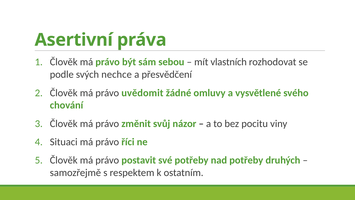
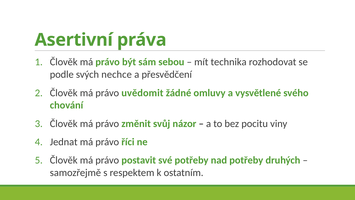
vlastních: vlastních -> technika
Situaci: Situaci -> Jednat
